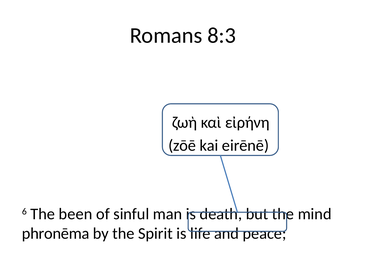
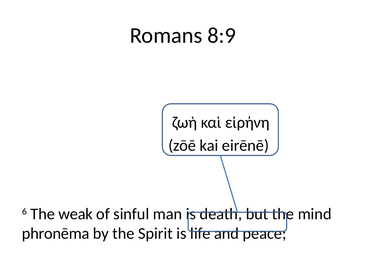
8:3: 8:3 -> 8:9
been: been -> weak
